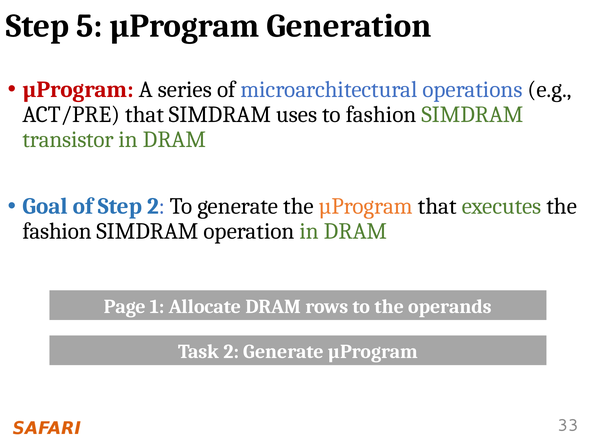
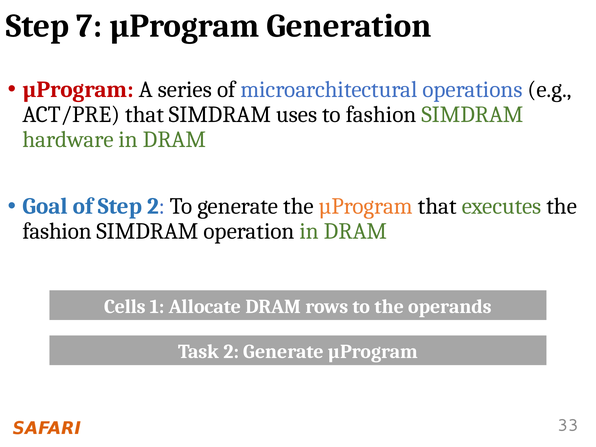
5: 5 -> 7
transistor: transistor -> hardware
Page: Page -> Cells
